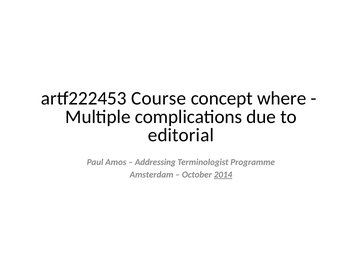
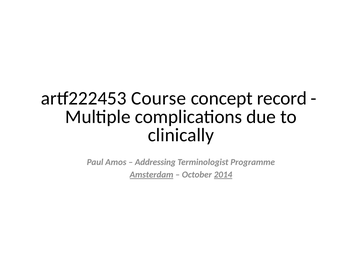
where: where -> record
editorial: editorial -> clinically
Amsterdam underline: none -> present
